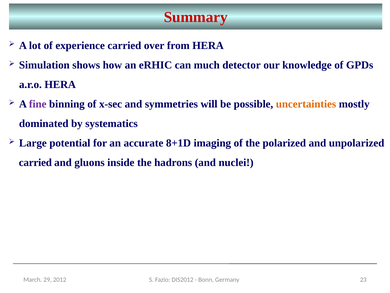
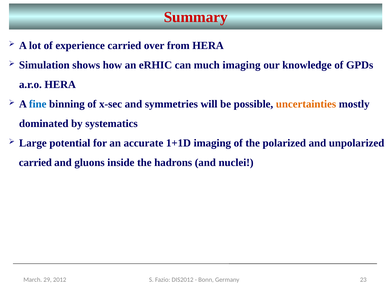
much detector: detector -> imaging
fine colour: purple -> blue
8+1D: 8+1D -> 1+1D
